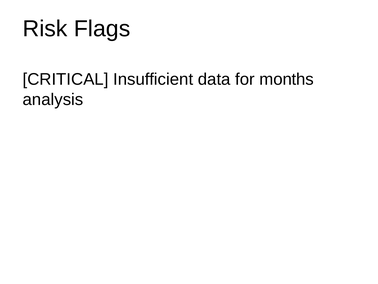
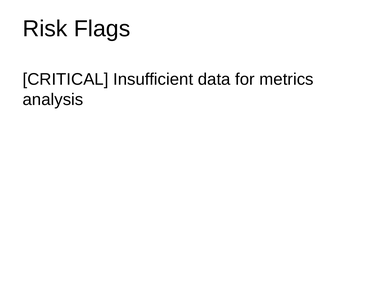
months: months -> metrics
